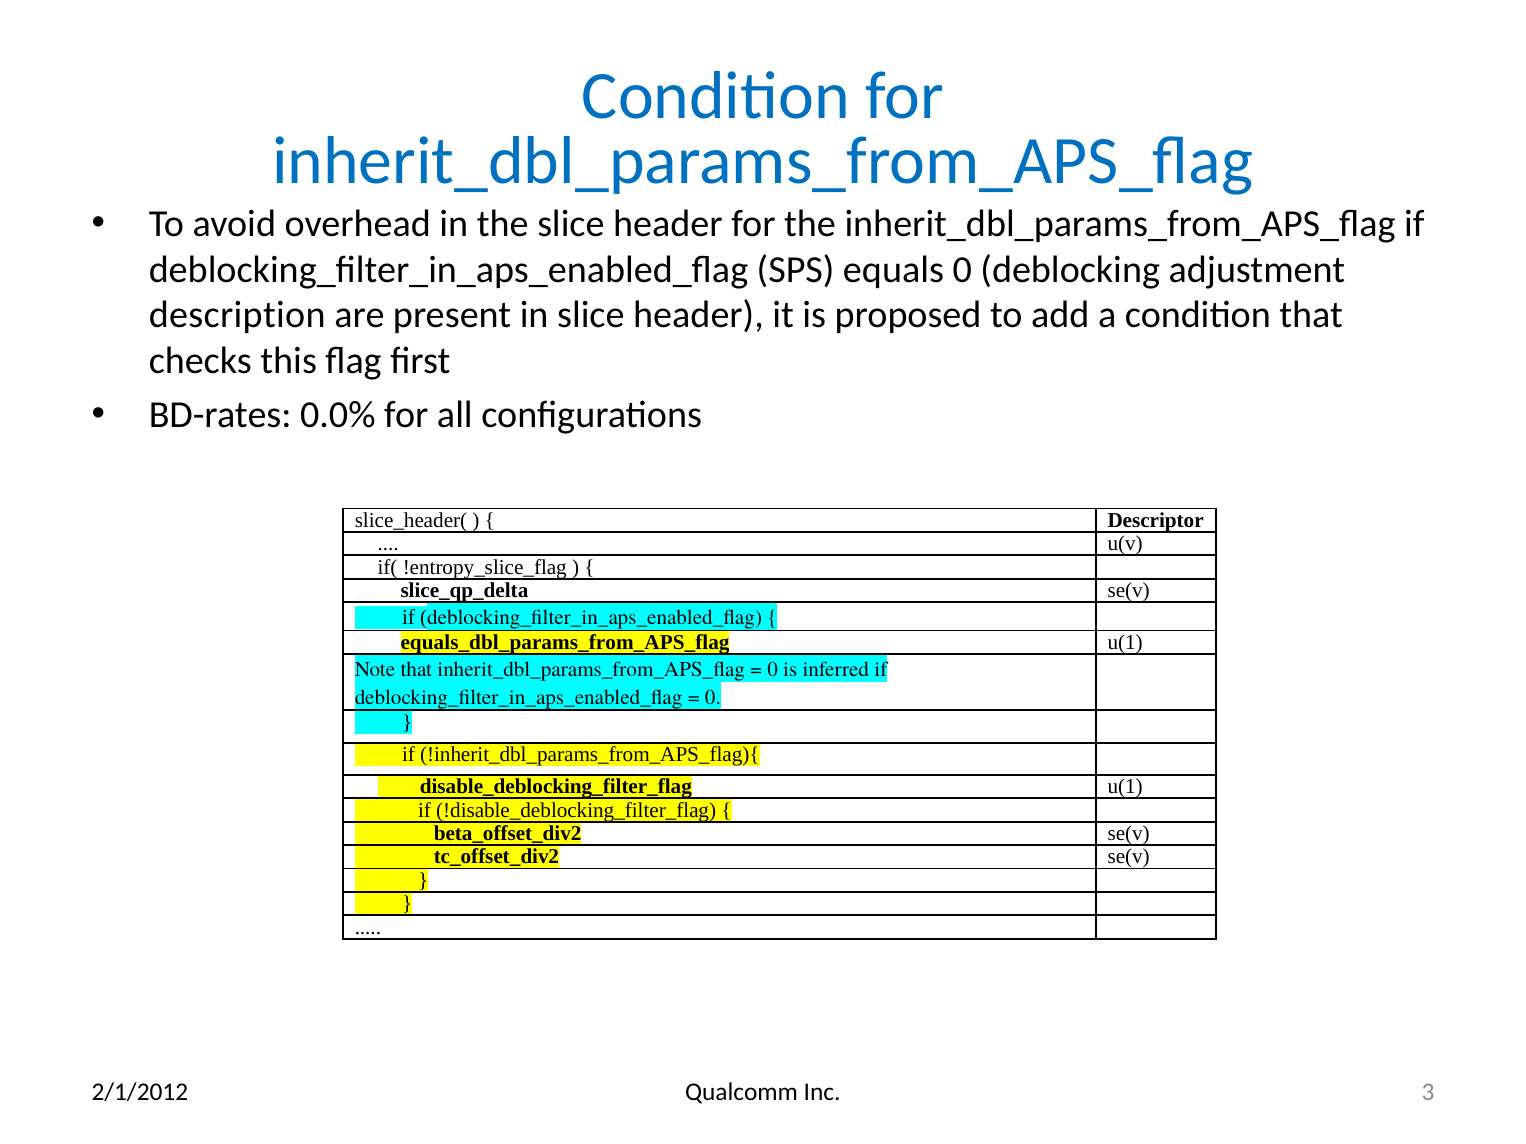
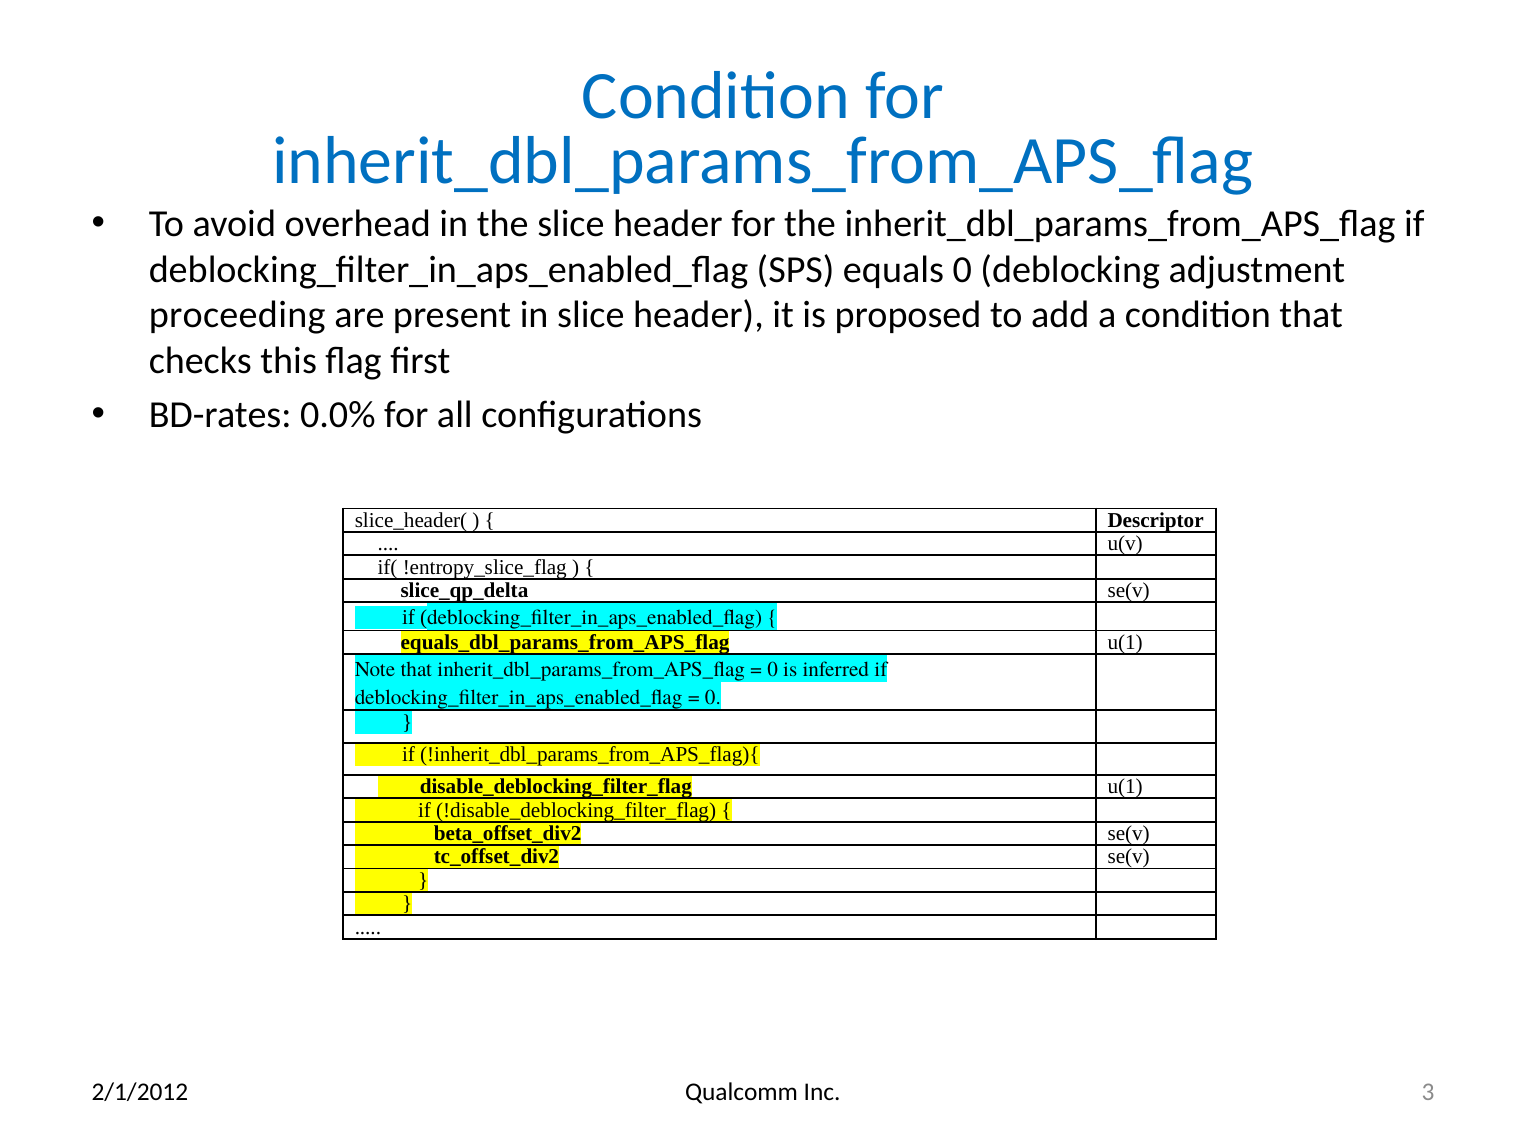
description: description -> proceeding
